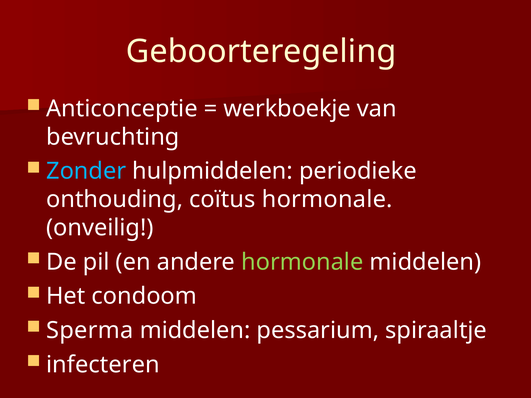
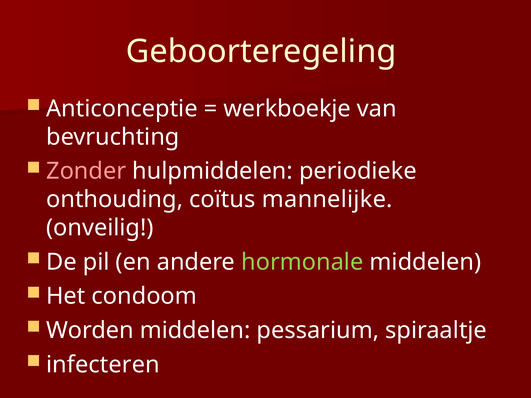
Zonder colour: light blue -> pink
coïtus hormonale: hormonale -> mannelijke
Sperma: Sperma -> Worden
